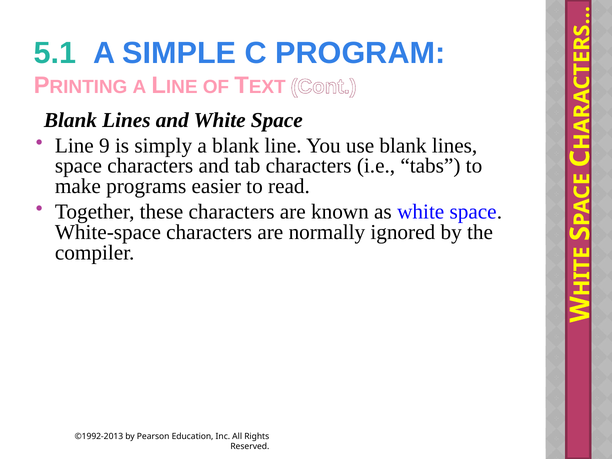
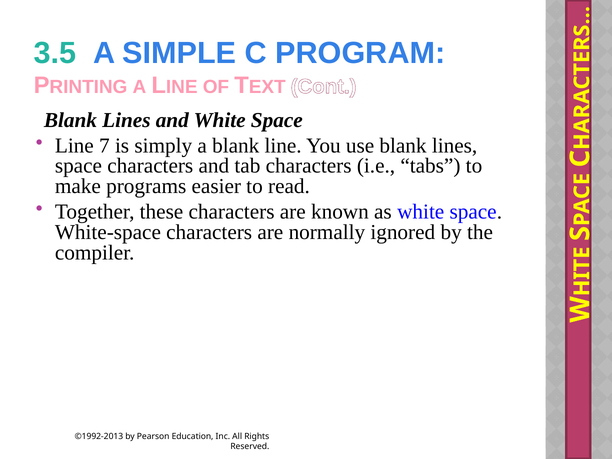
5.1: 5.1 -> 3.5
9: 9 -> 7
